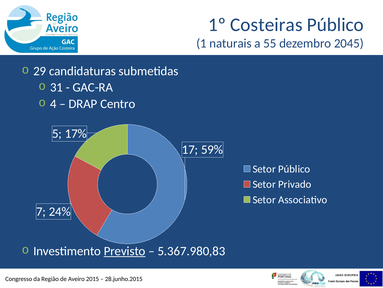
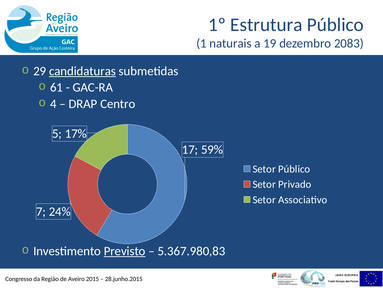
Costeiras: Costeiras -> Estrutura
55: 55 -> 19
2045: 2045 -> 2083
candidaturas underline: none -> present
31: 31 -> 61
